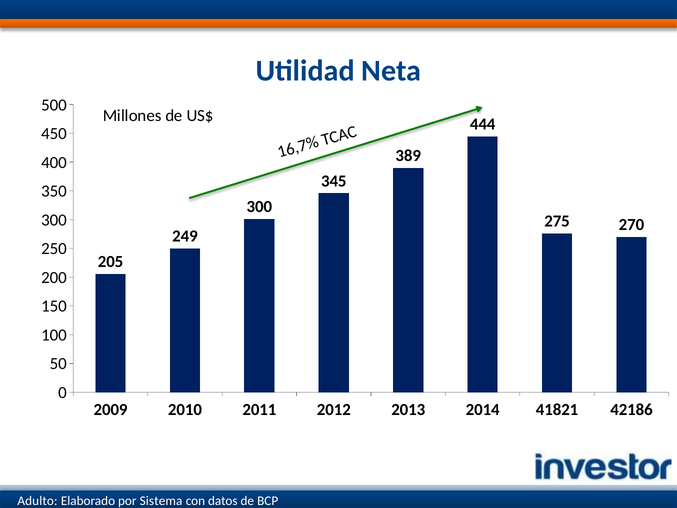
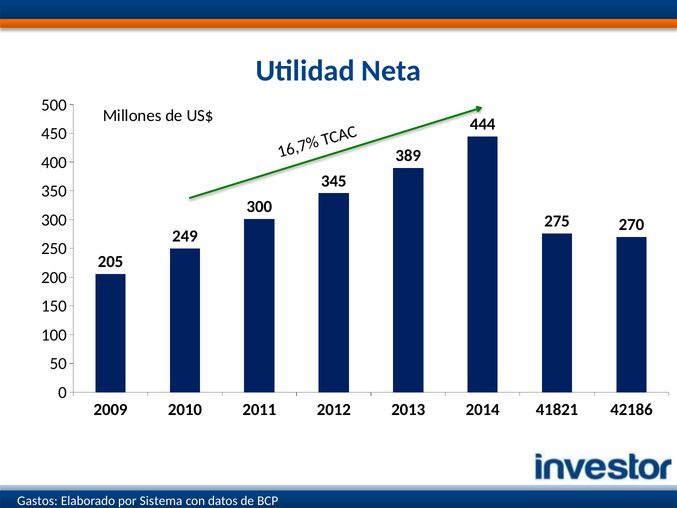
Adulto: Adulto -> Gastos
